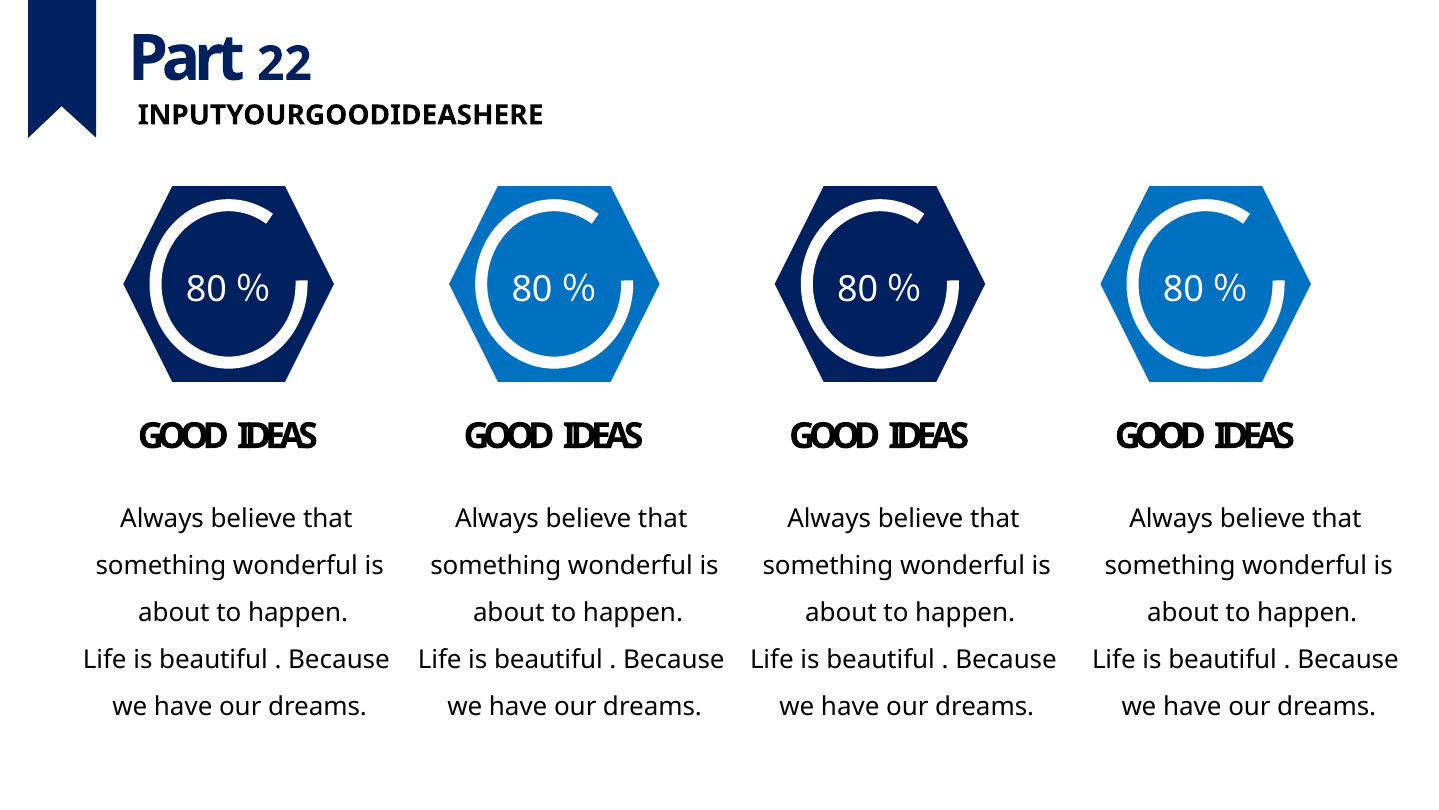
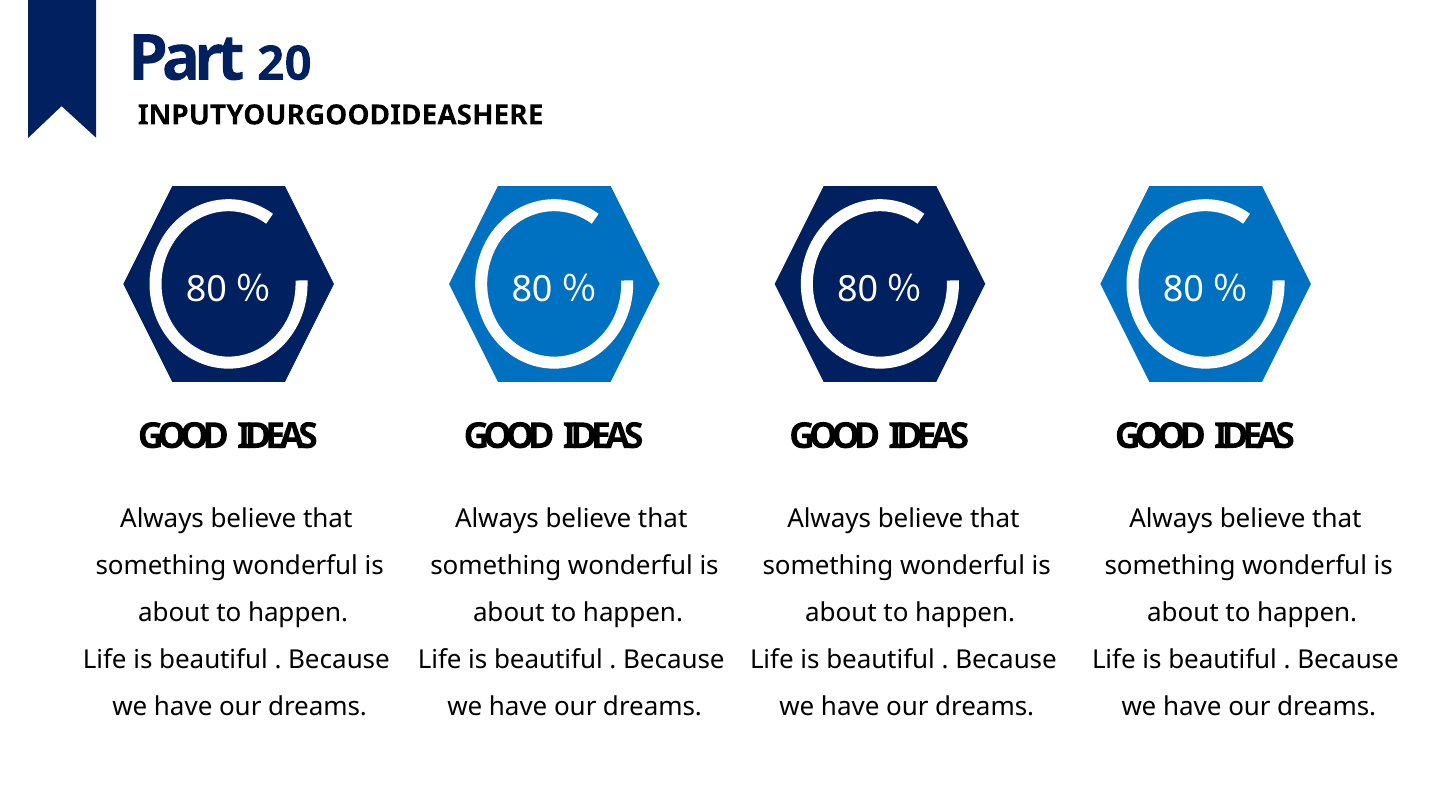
22: 22 -> 20
